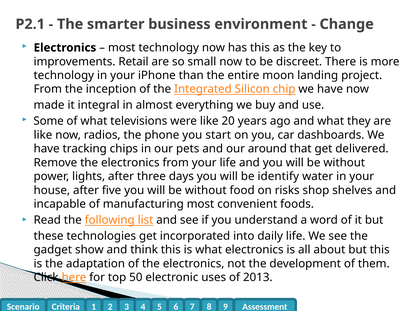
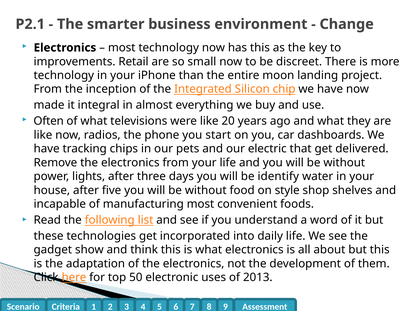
Some: Some -> Often
around: around -> electric
risks: risks -> style
